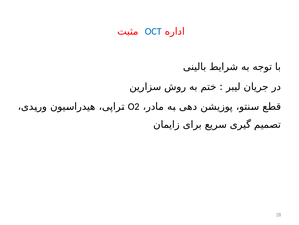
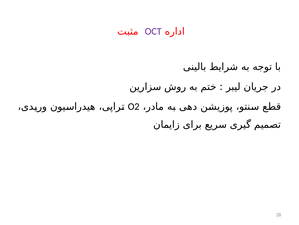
OCT colour: blue -> purple
